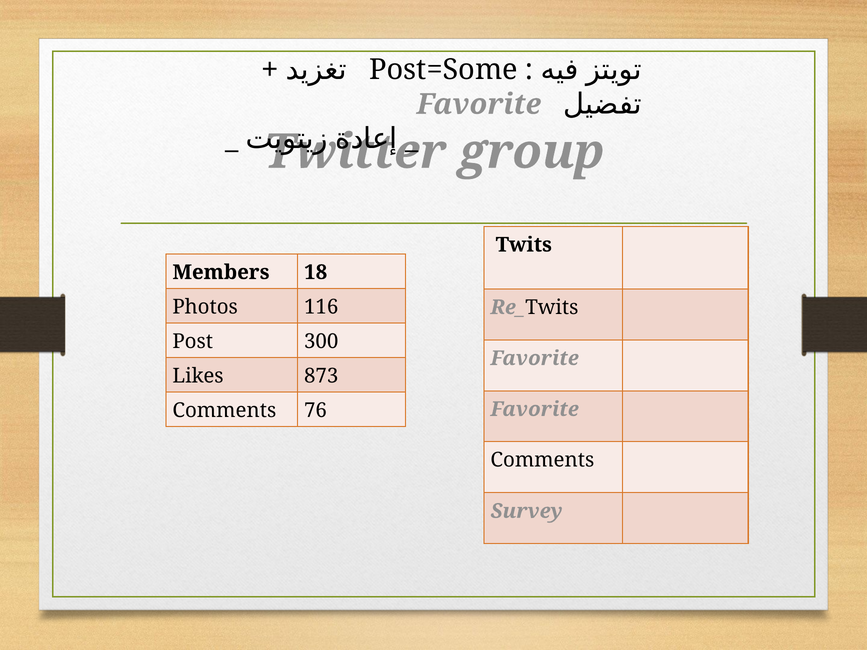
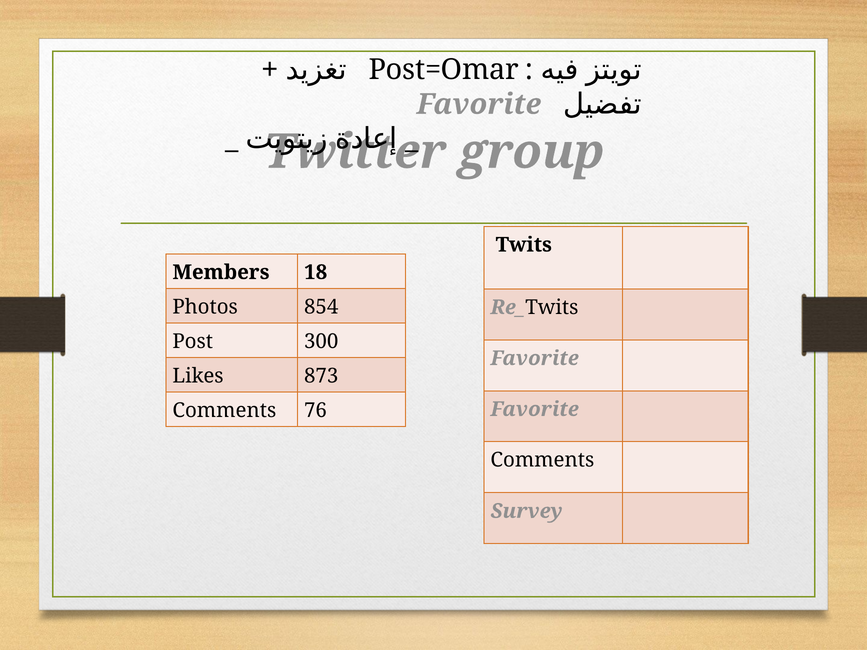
Post=Some: Post=Some -> Post=Omar
116: 116 -> 854
